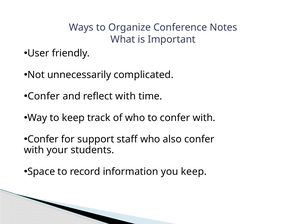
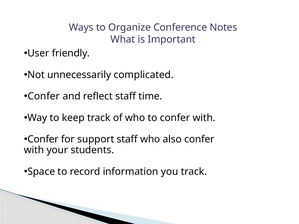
reflect with: with -> staff
you keep: keep -> track
